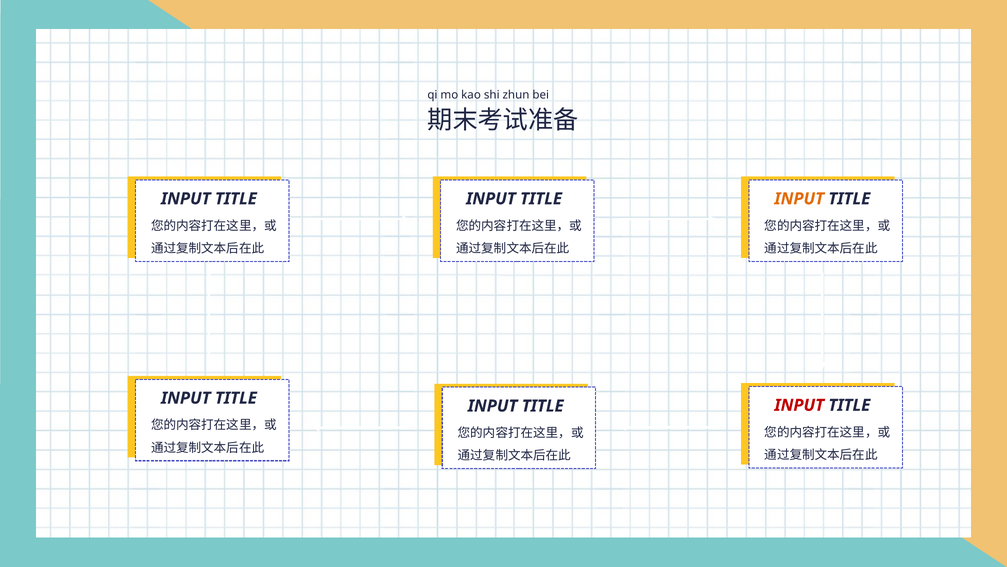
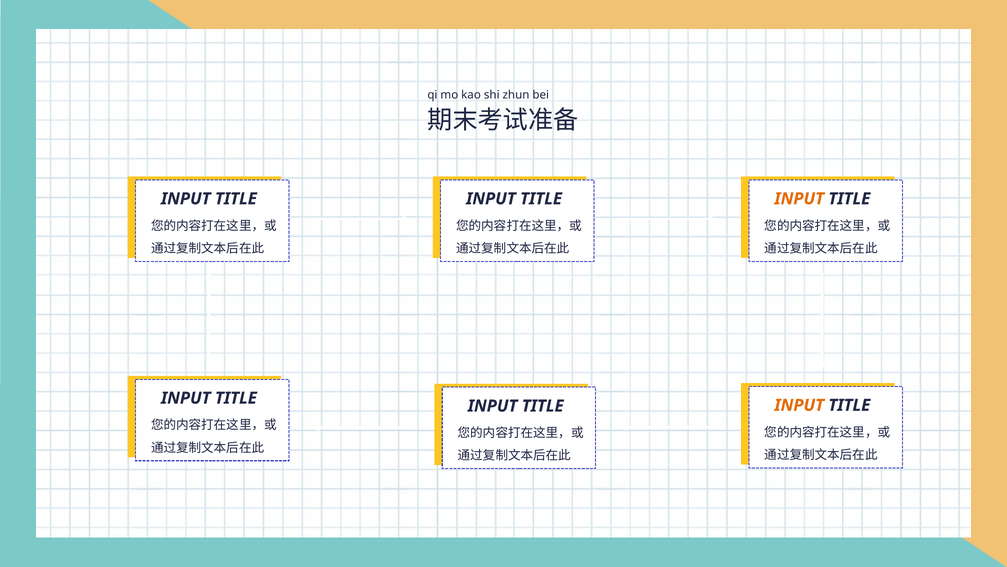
INPUT at (799, 405) colour: red -> orange
